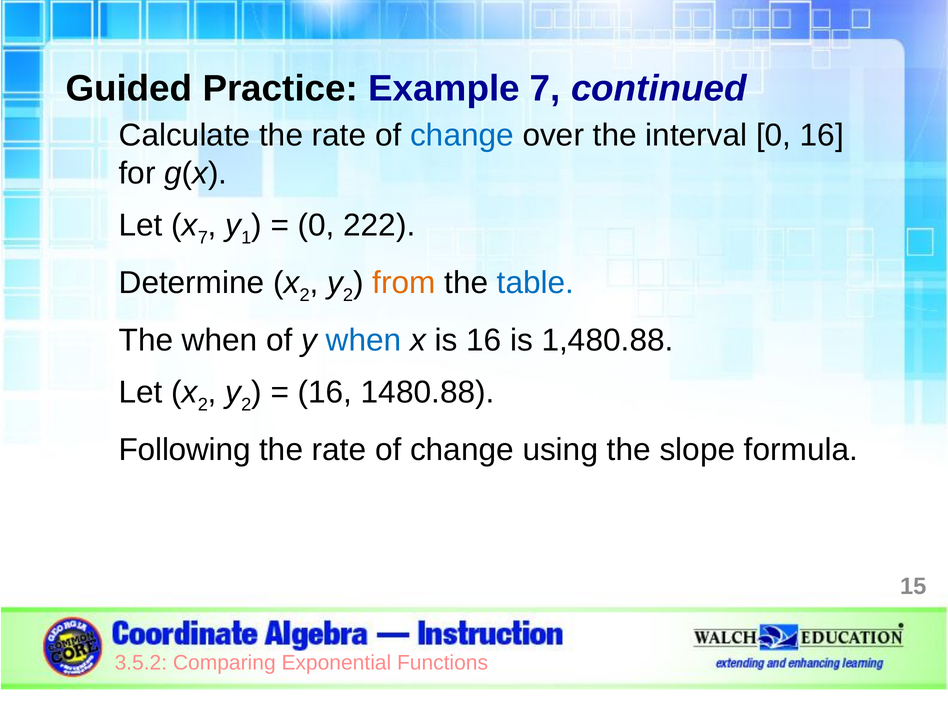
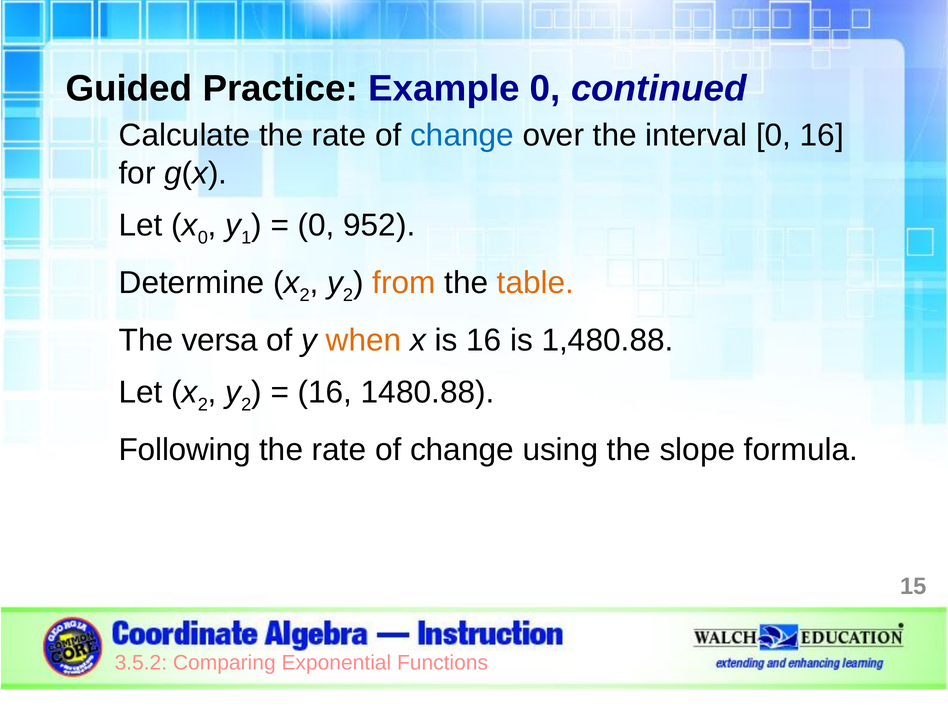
Example 7: 7 -> 0
x 7: 7 -> 0
222: 222 -> 952
table colour: blue -> orange
The when: when -> versa
when at (364, 340) colour: blue -> orange
